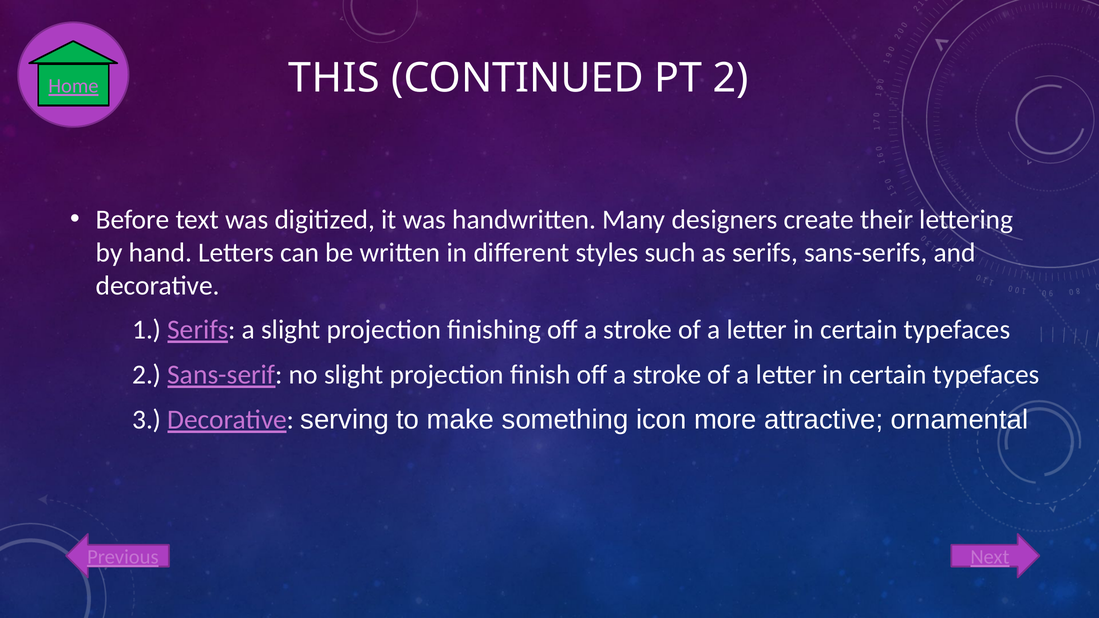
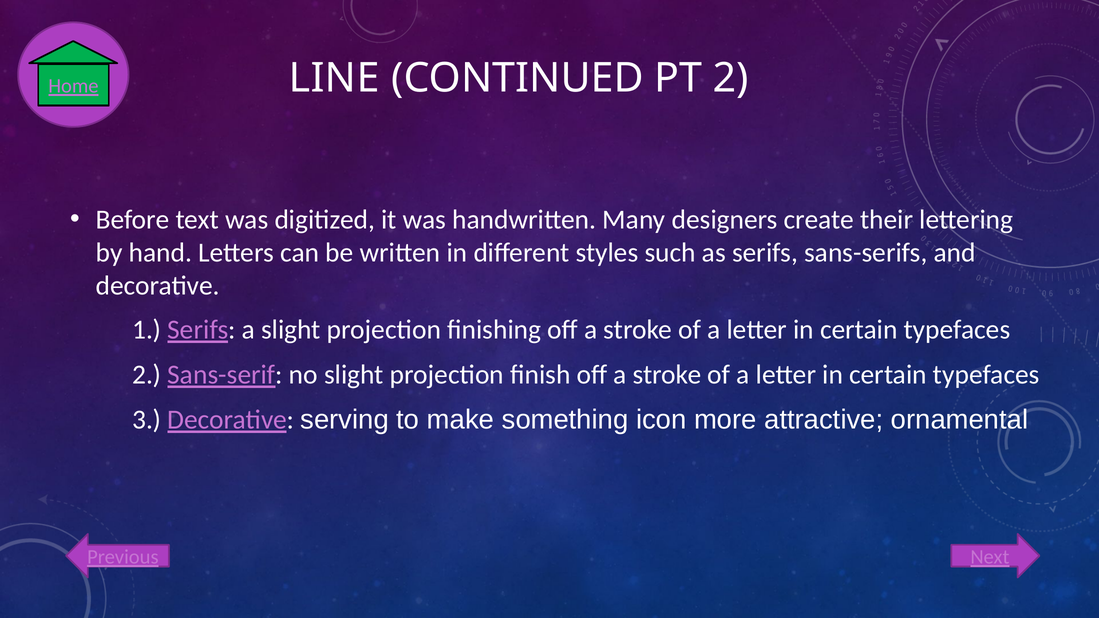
THIS: THIS -> LINE
